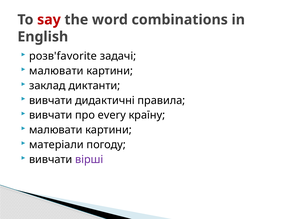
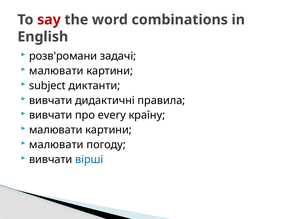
розв'favorite: розв'favorite -> розв'романи
заклад: заклад -> subject
матеріали at (56, 144): матеріали -> малювати
вірші colour: purple -> blue
